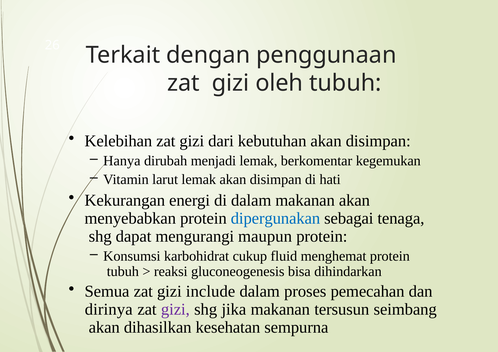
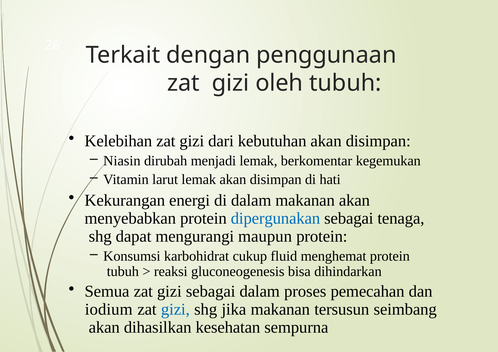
Hanya: Hanya -> Niasin
gizi include: include -> sebagai
dirinya: dirinya -> iodium
gizi at (175, 309) colour: purple -> blue
